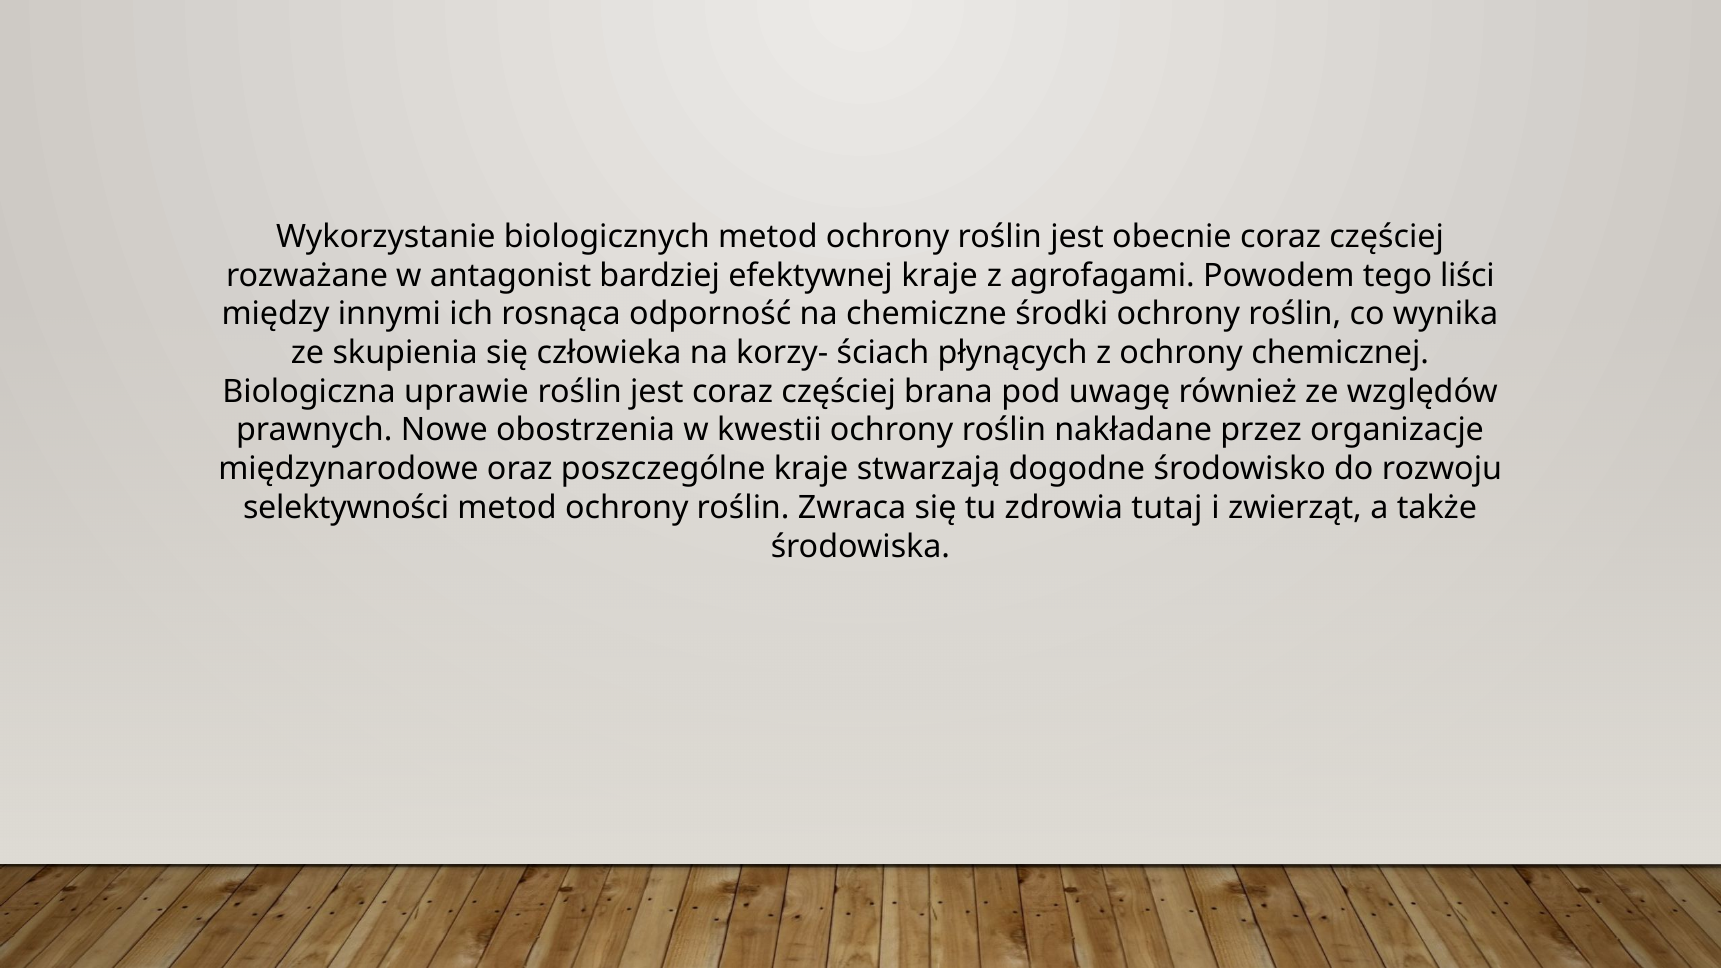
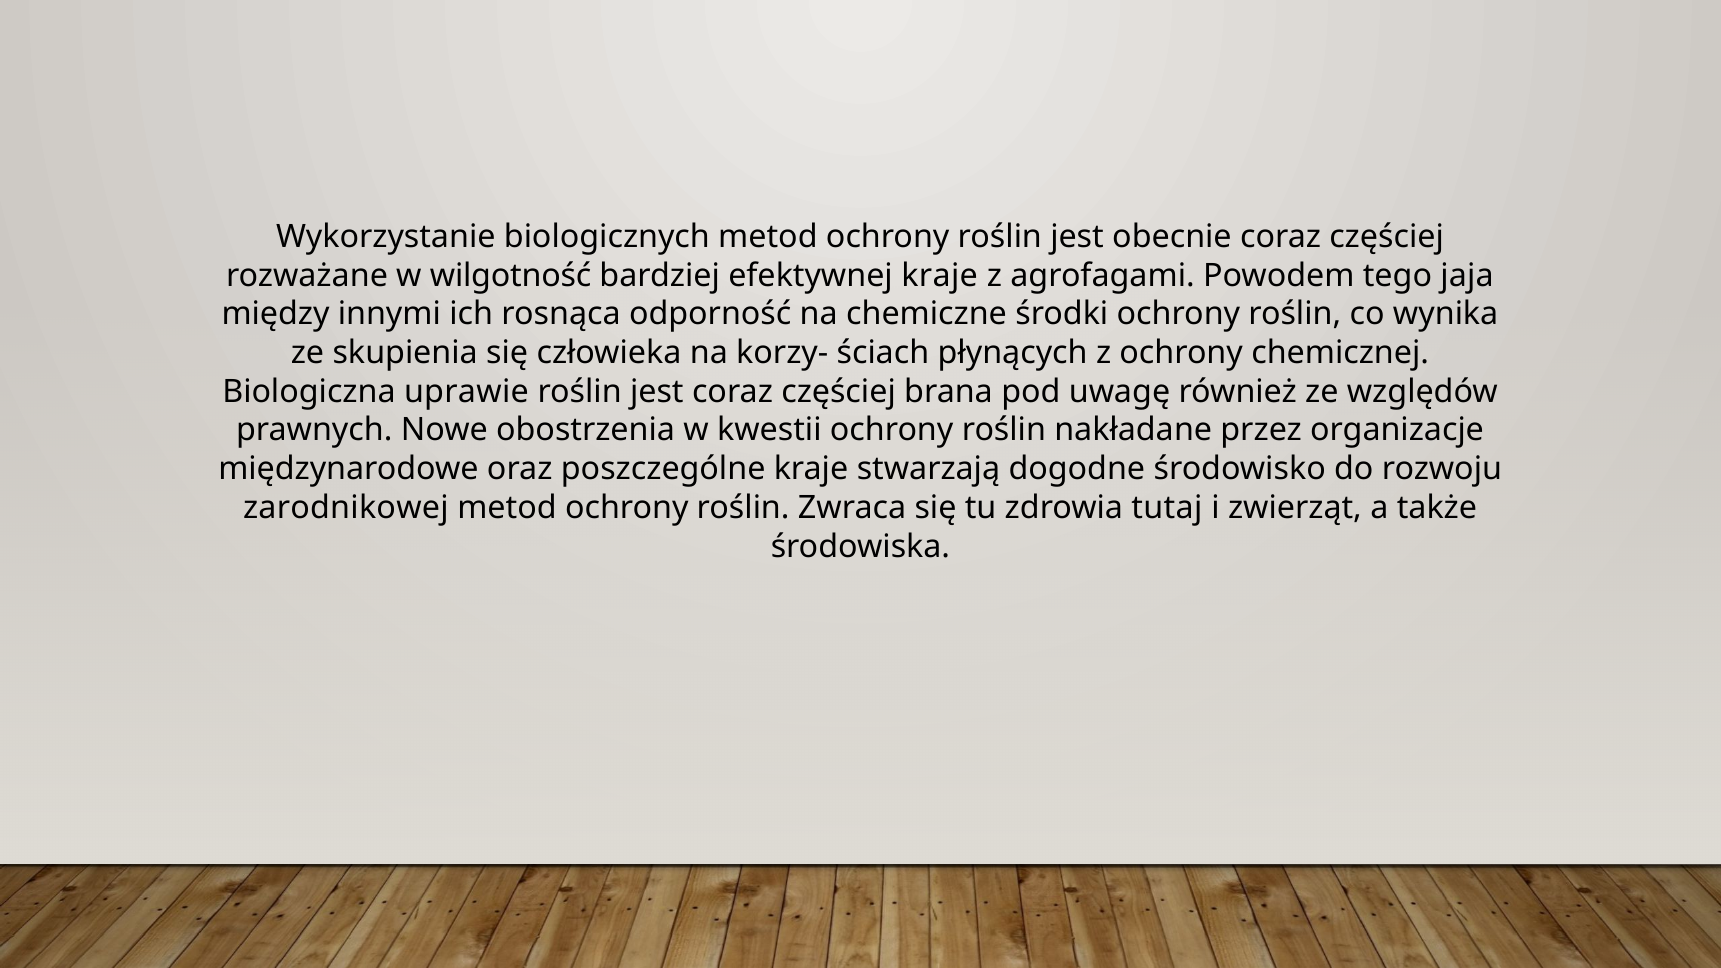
antagonist: antagonist -> wilgotność
liści: liści -> jaja
selektywności: selektywności -> zarodnikowej
